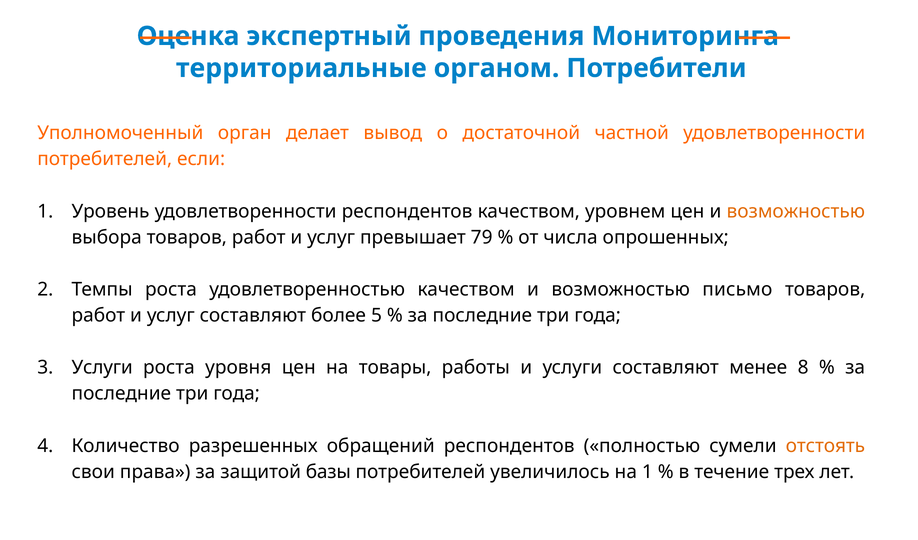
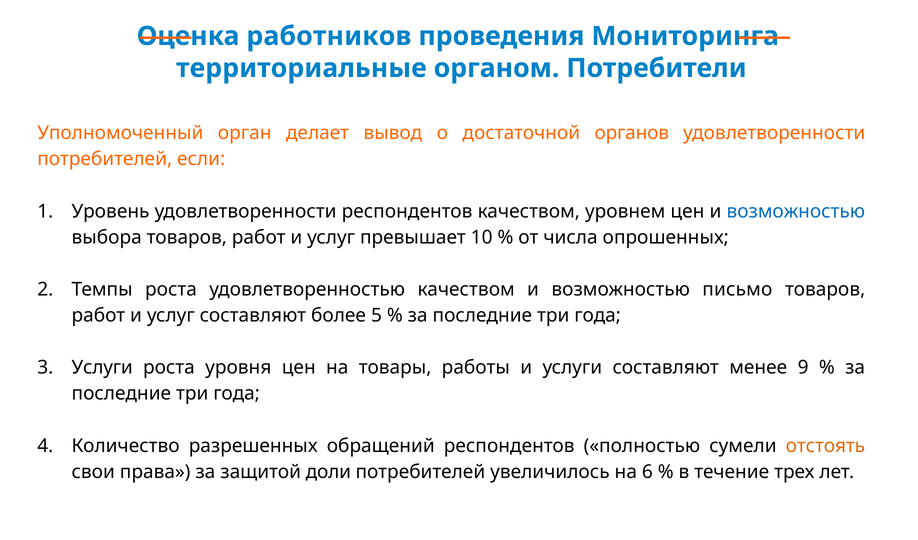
экспертный: экспертный -> работников
частной: частной -> органов
возможностью at (796, 211) colour: orange -> blue
79: 79 -> 10
8: 8 -> 9
базы: базы -> доли
на 1: 1 -> 6
